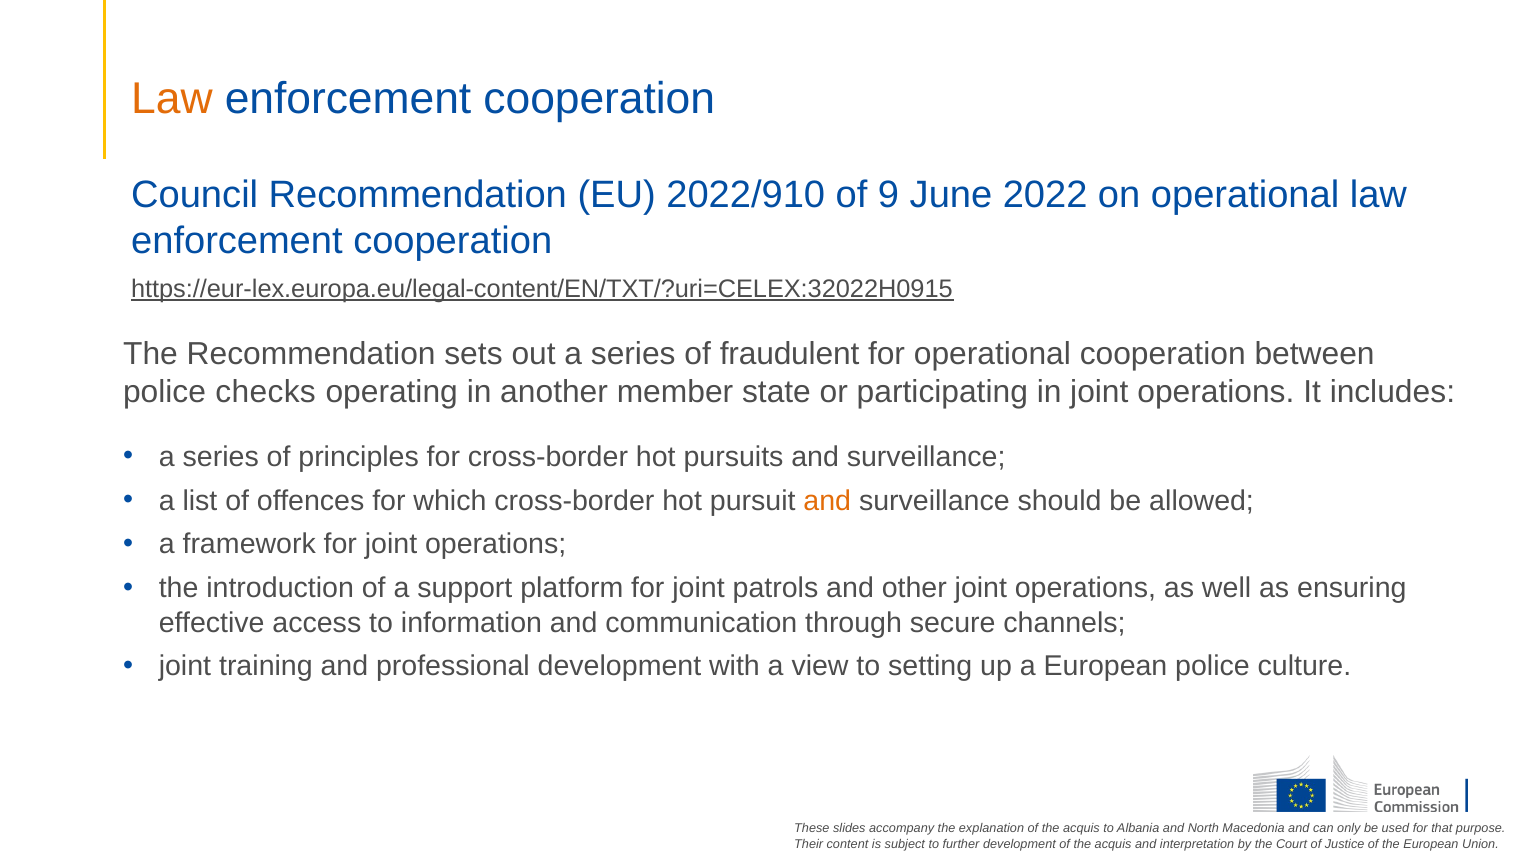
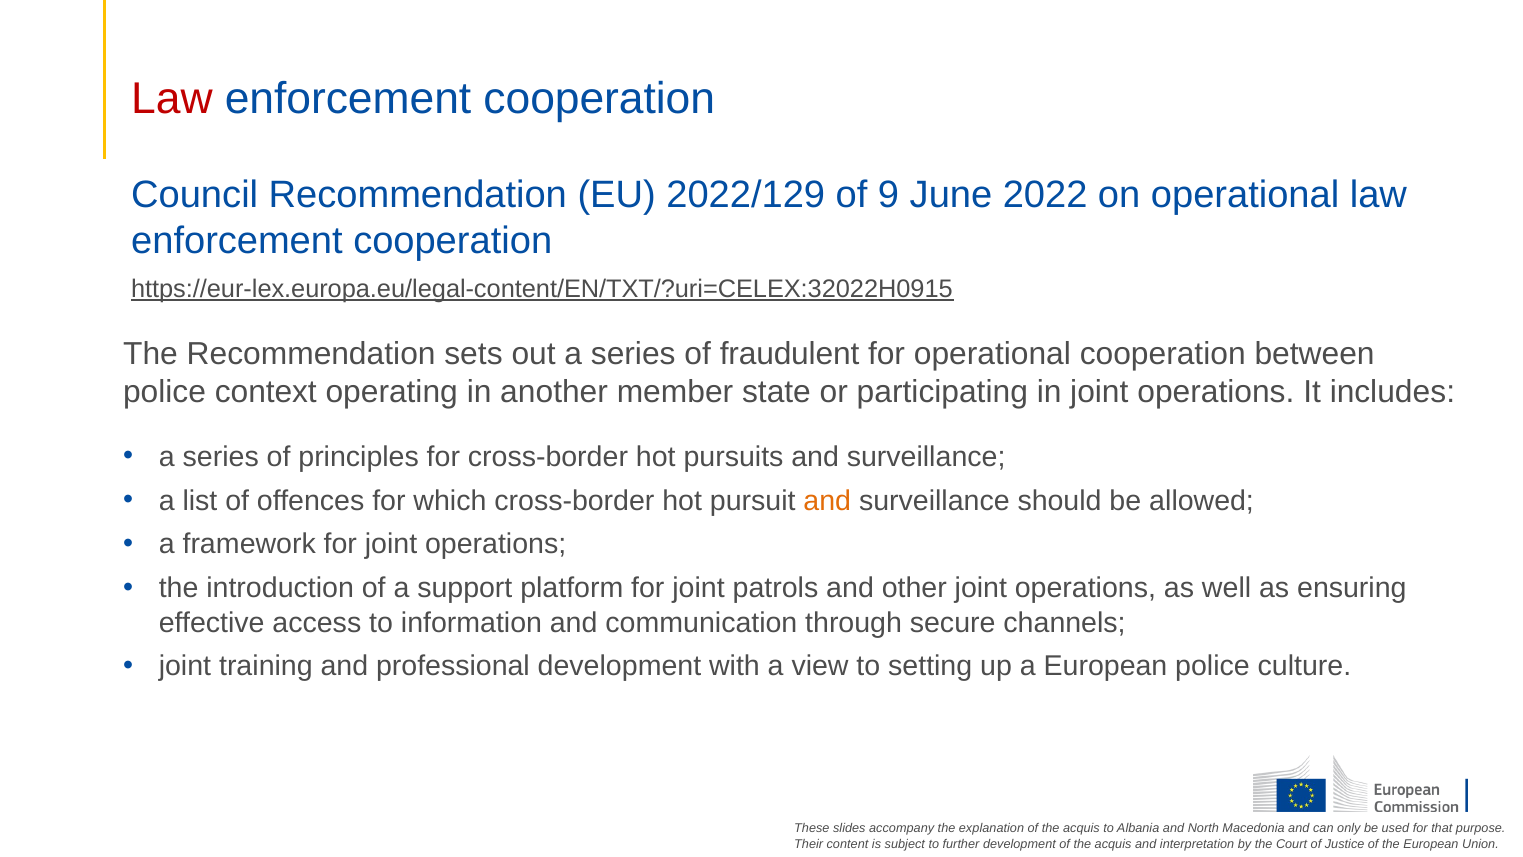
Law at (172, 98) colour: orange -> red
2022/910: 2022/910 -> 2022/129
checks: checks -> context
